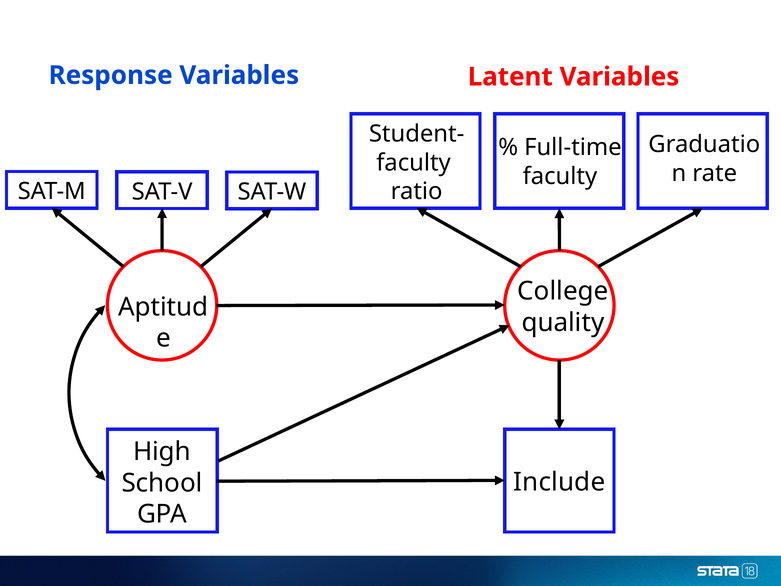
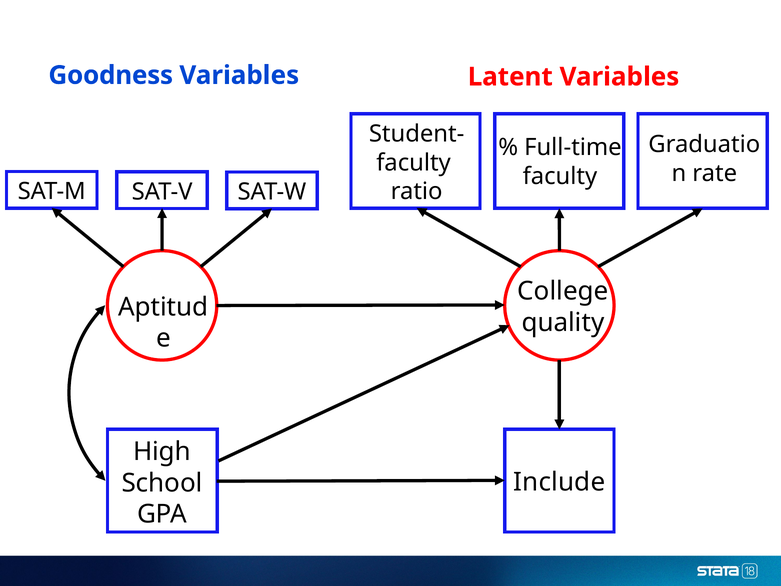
Response: Response -> Goodness
